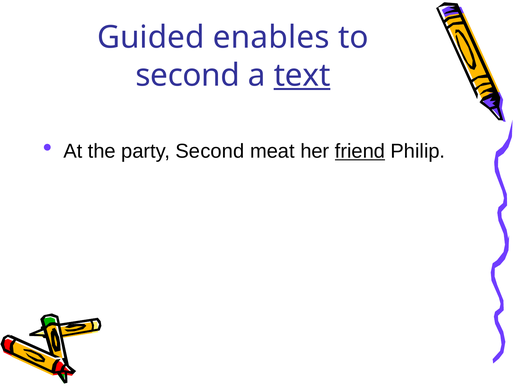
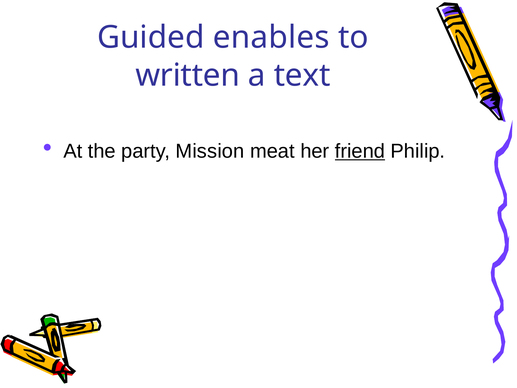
second at (188, 75): second -> written
text underline: present -> none
party Second: Second -> Mission
